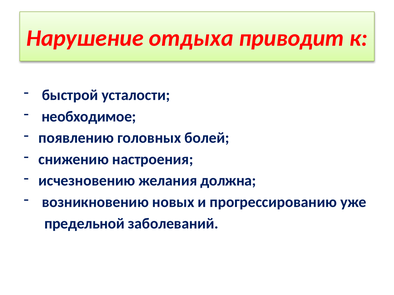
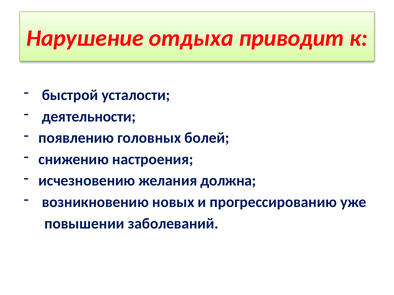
необходимое: необходимое -> деятельности
предельной: предельной -> повышении
